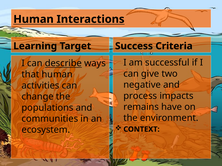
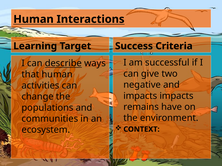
process at (140, 96): process -> impacts
